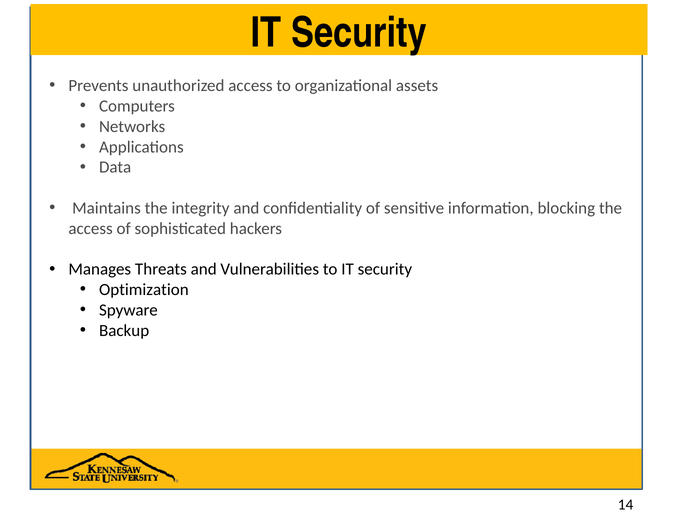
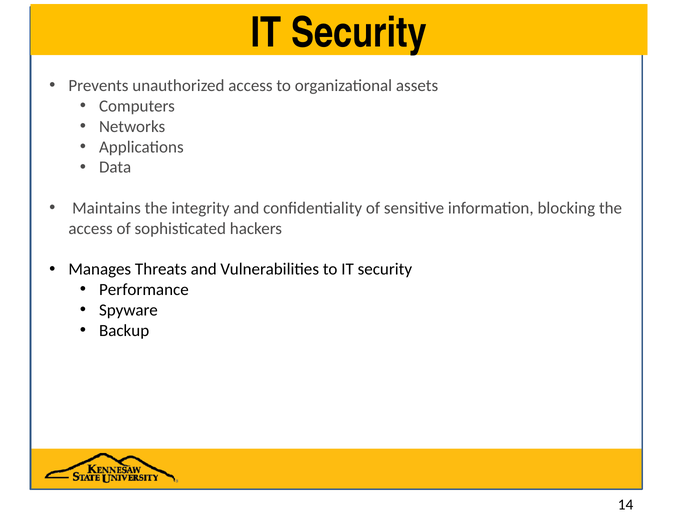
Optimization: Optimization -> Performance
